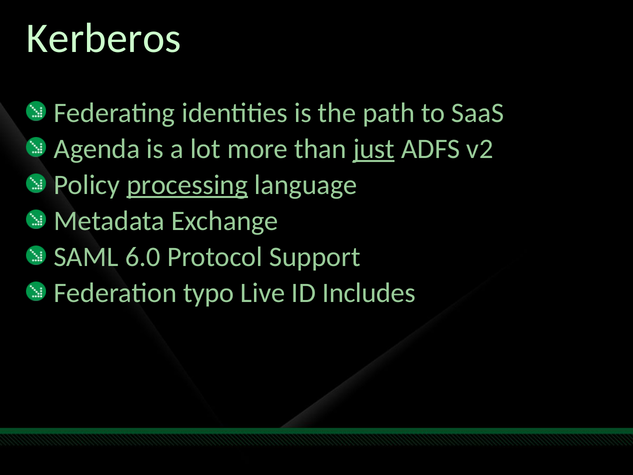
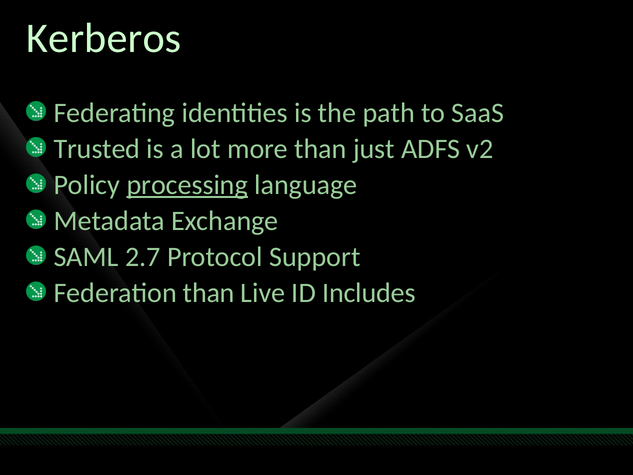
Agenda: Agenda -> Trusted
just underline: present -> none
6.0: 6.0 -> 2.7
Federation typo: typo -> than
